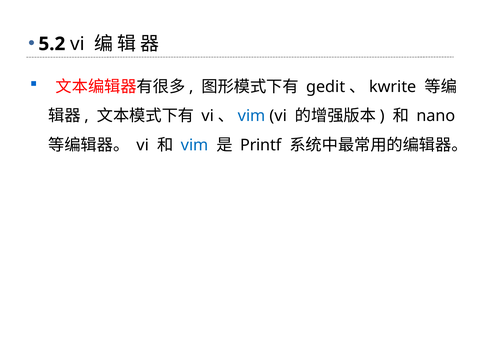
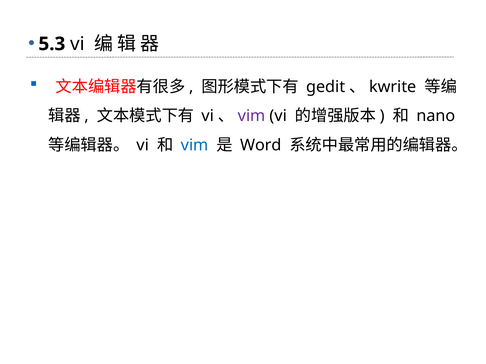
5.2: 5.2 -> 5.3
vim at (252, 116) colour: blue -> purple
Printf: Printf -> Word
